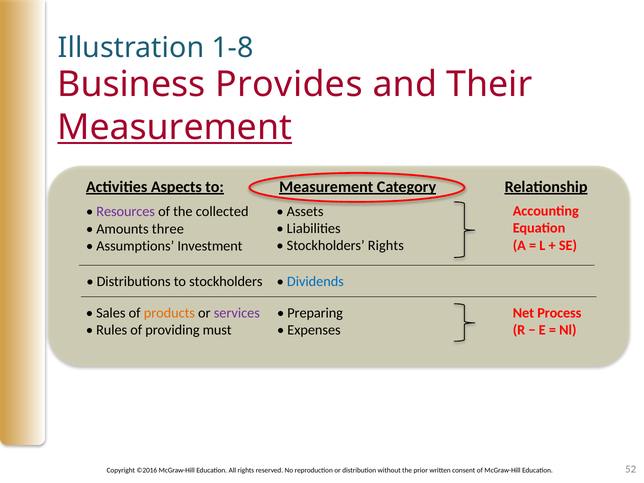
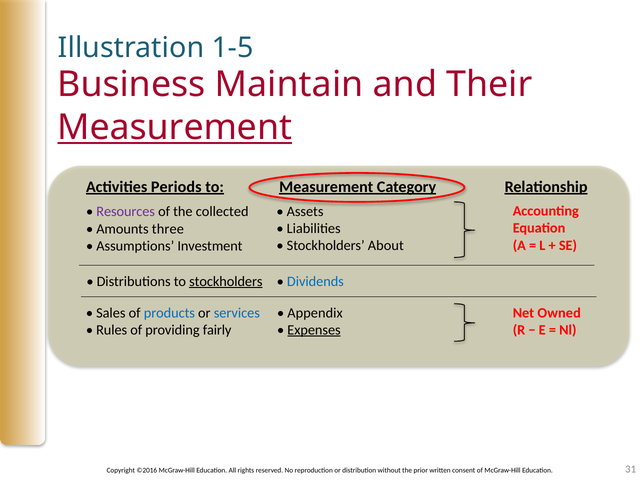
1-8: 1-8 -> 1-5
Provides: Provides -> Maintain
Aspects: Aspects -> Periods
Stockholders Rights: Rights -> About
stockholders at (226, 281) underline: none -> present
products colour: orange -> blue
services colour: purple -> blue
Preparing: Preparing -> Appendix
Process: Process -> Owned
must: must -> fairly
Expenses underline: none -> present
52: 52 -> 31
